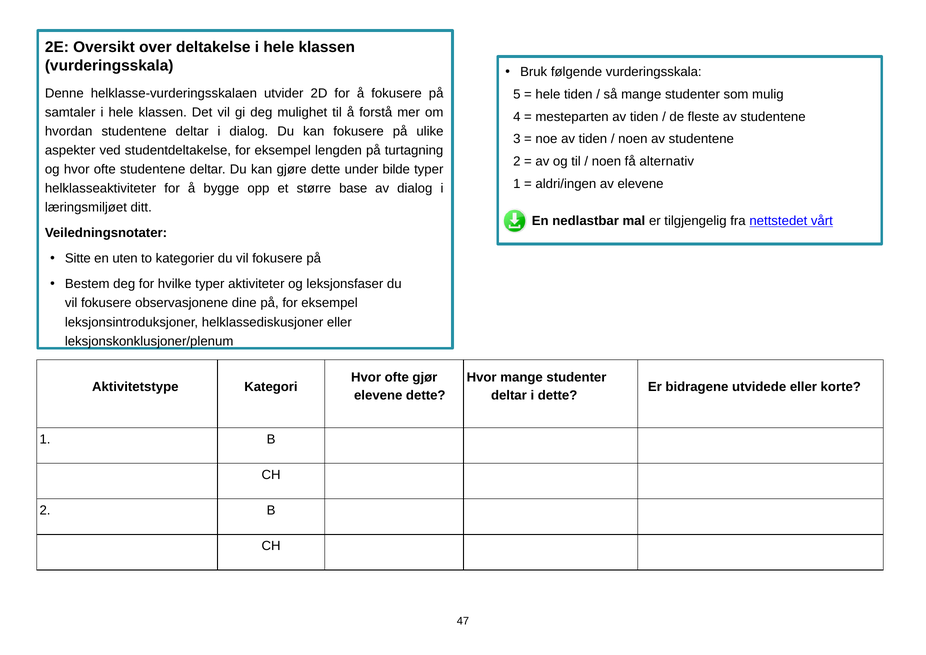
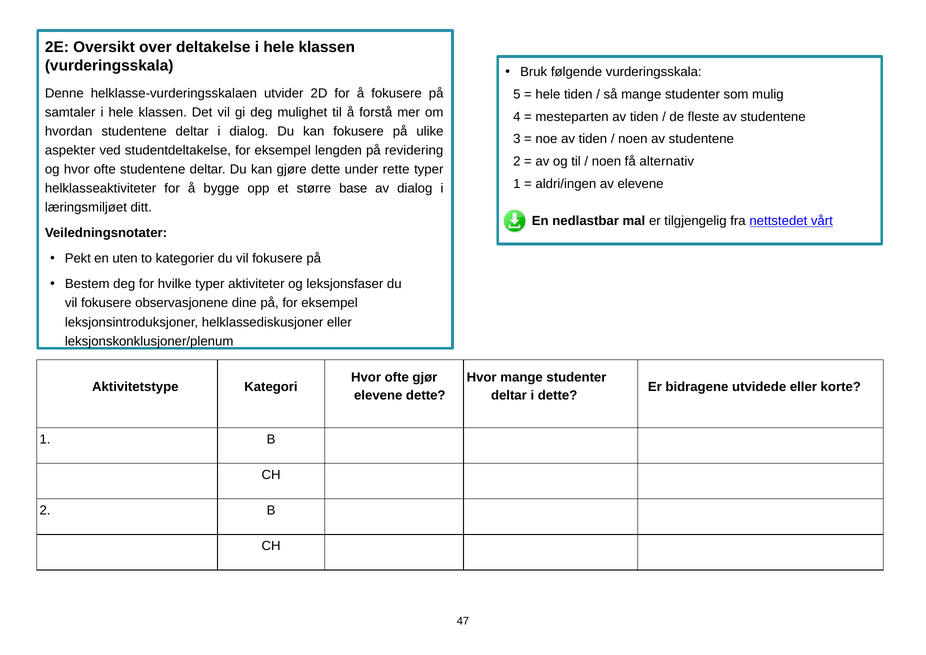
turtagning: turtagning -> revidering
bilde: bilde -> rette
Sitte: Sitte -> Pekt
